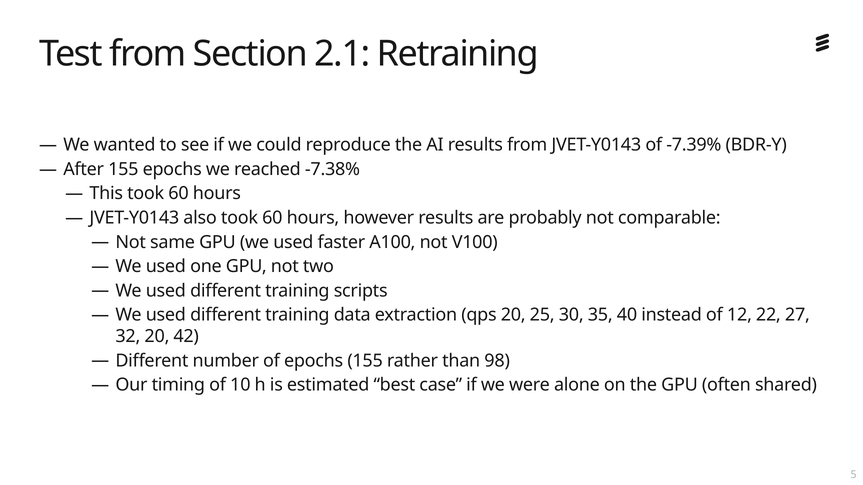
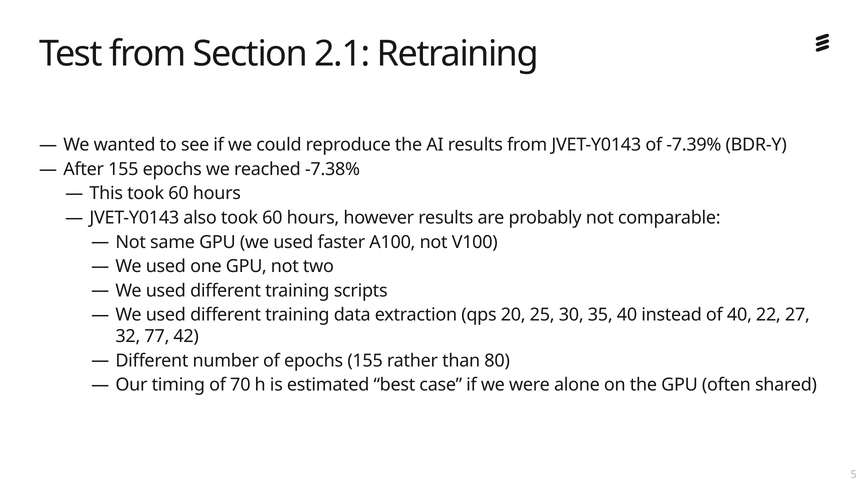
of 12: 12 -> 40
32 20: 20 -> 77
98: 98 -> 80
10: 10 -> 70
